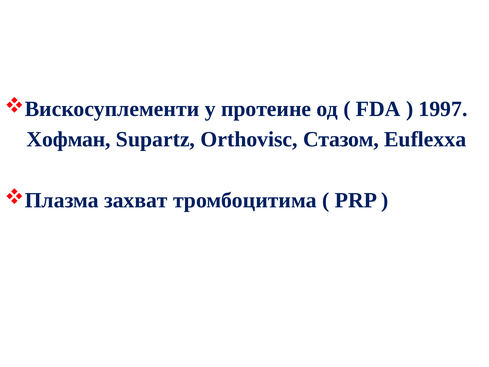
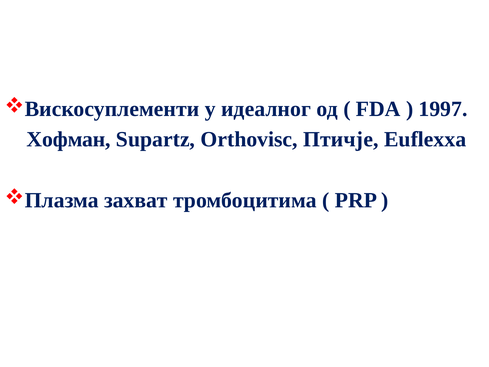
протеине: протеине -> идеалног
Стазом: Стазом -> Птичје
